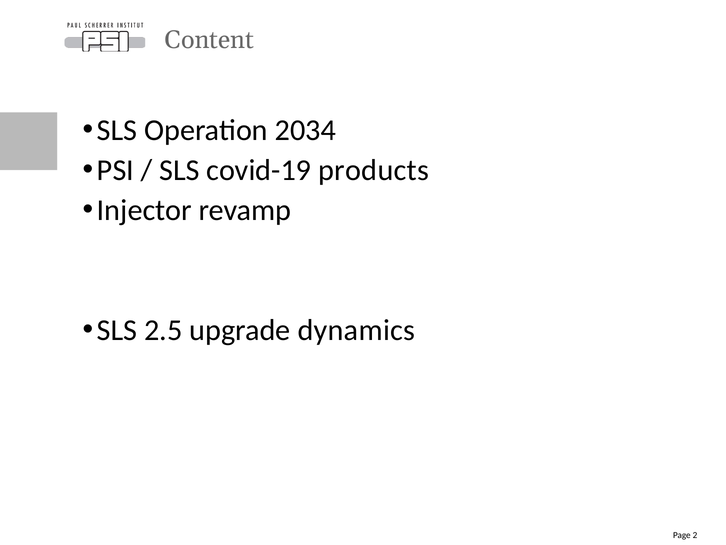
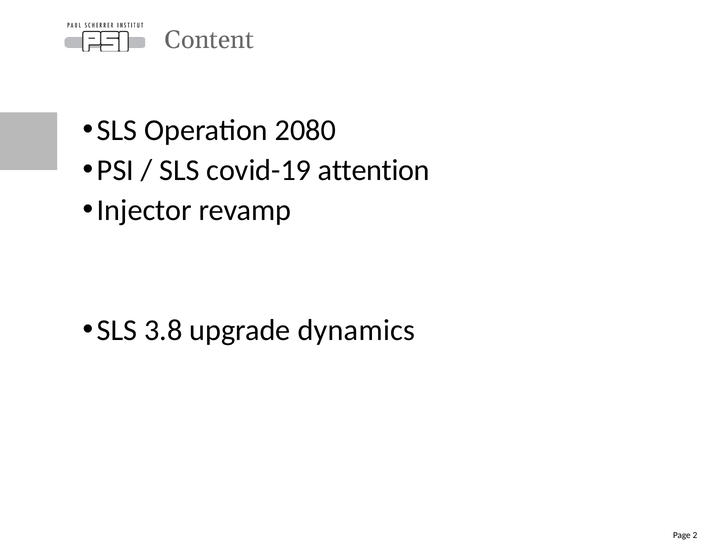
2034: 2034 -> 2080
products: products -> attention
2.5: 2.5 -> 3.8
